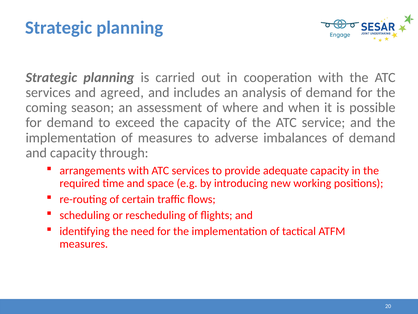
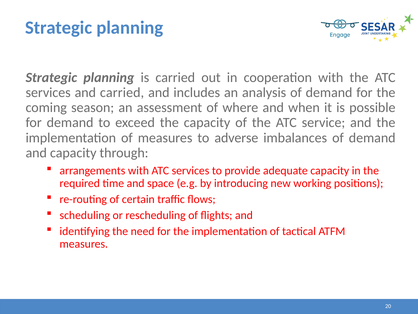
and agreed: agreed -> carried
